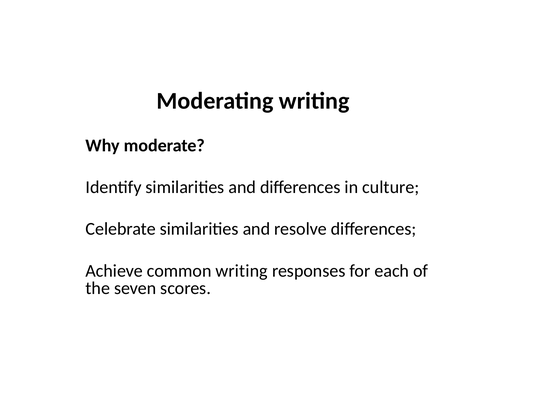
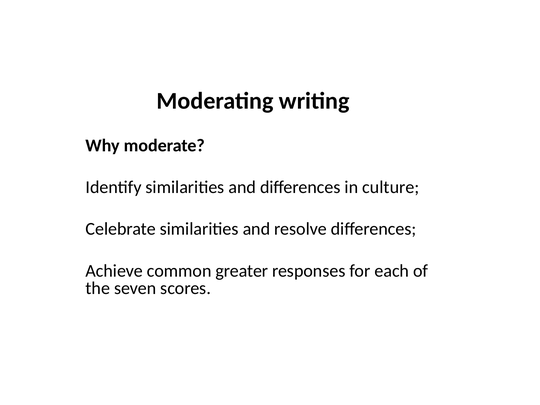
common writing: writing -> greater
